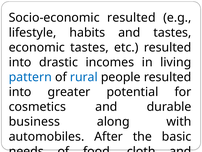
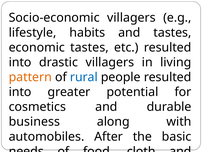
Socio-economic resulted: resulted -> villagers
drastic incomes: incomes -> villagers
pattern colour: blue -> orange
